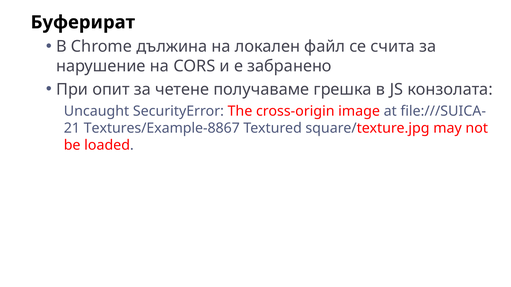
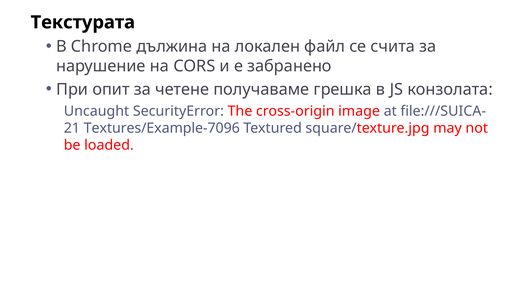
Буферират: Буферират -> Текстурата
Textures/Example-8867: Textures/Example-8867 -> Textures/Example-7096
